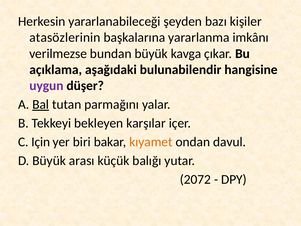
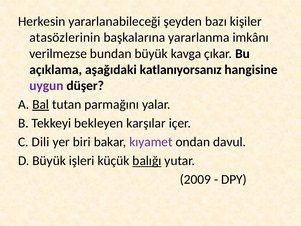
bulunabilendir: bulunabilendir -> katlanıyorsanız
Için: Için -> Dili
kıyamet colour: orange -> purple
arası: arası -> işleri
balığı underline: none -> present
2072: 2072 -> 2009
